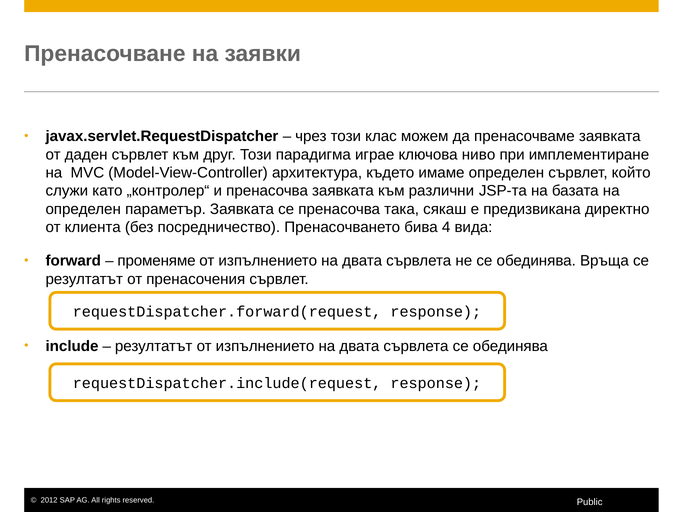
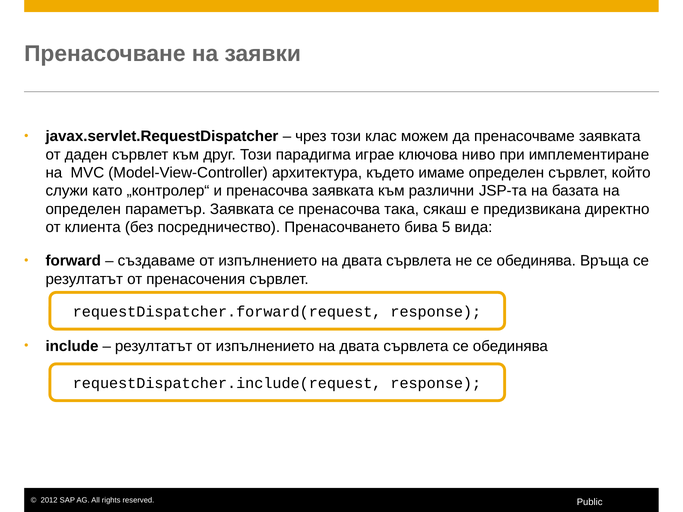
4: 4 -> 5
променяме: променяме -> създаваме
